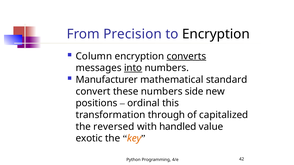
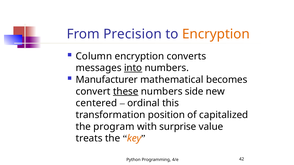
Encryption at (216, 34) colour: black -> orange
converts underline: present -> none
standard: standard -> becomes
these underline: none -> present
positions: positions -> centered
through: through -> position
reversed: reversed -> program
handled: handled -> surprise
exotic: exotic -> treats
